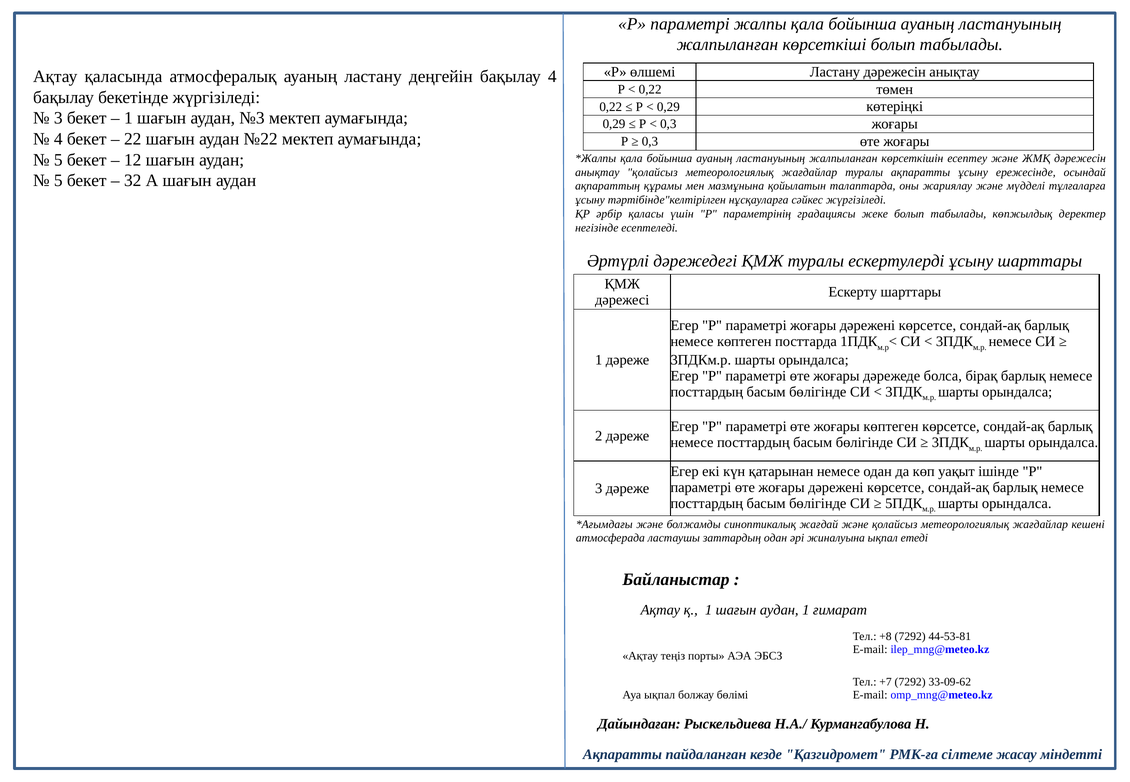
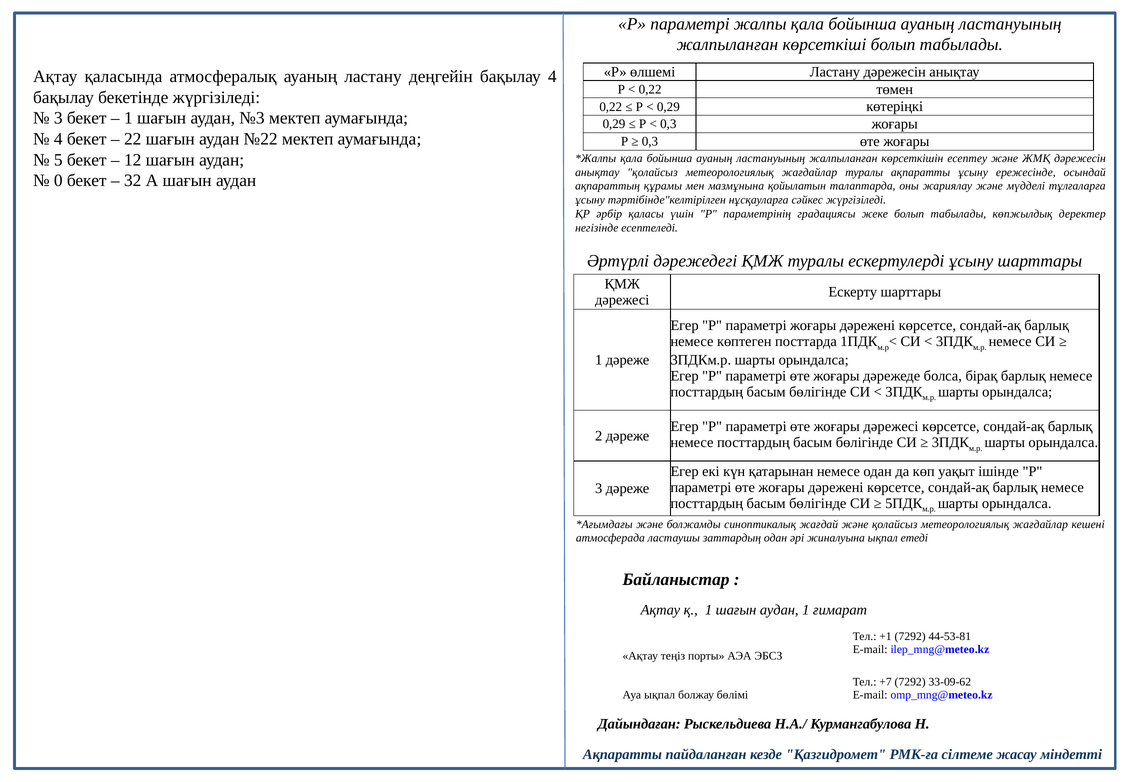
5 at (58, 181): 5 -> 0
жоғары көптеген: көптеген -> дәрежесі
+8: +8 -> +1
